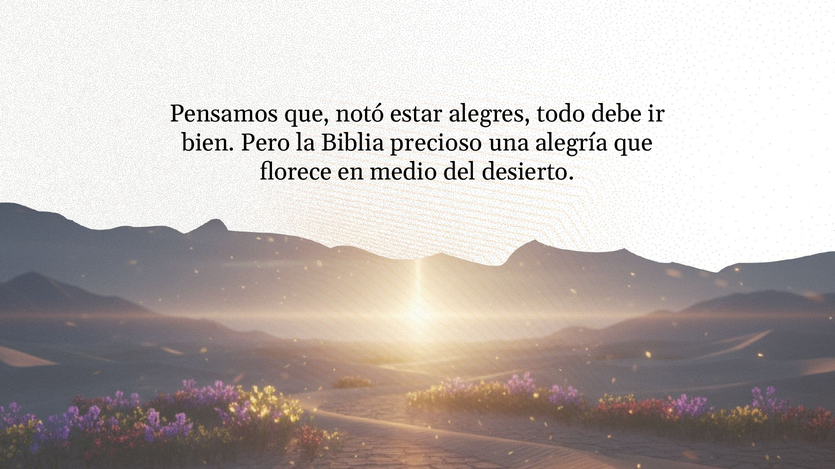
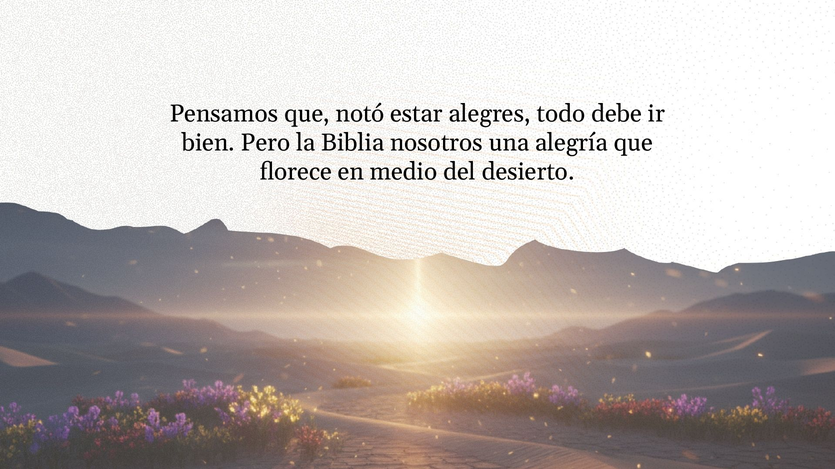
precioso: precioso -> nosotros
